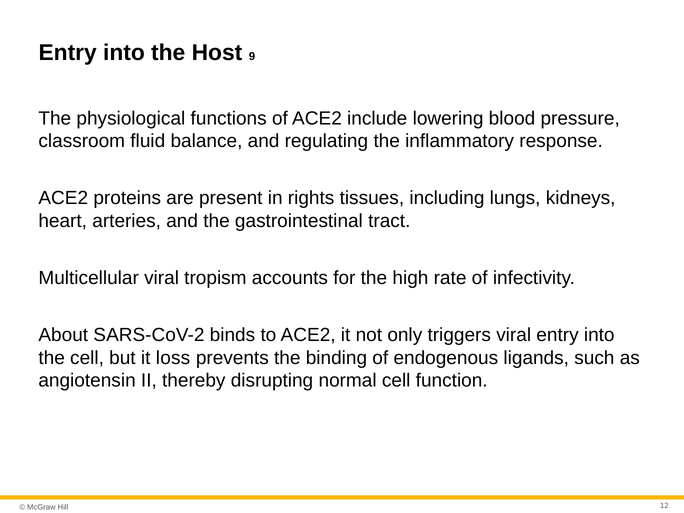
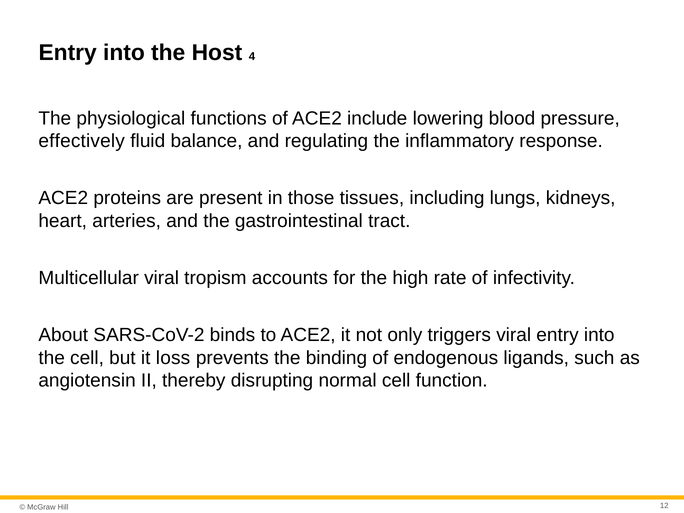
9: 9 -> 4
classroom: classroom -> effectively
rights: rights -> those
